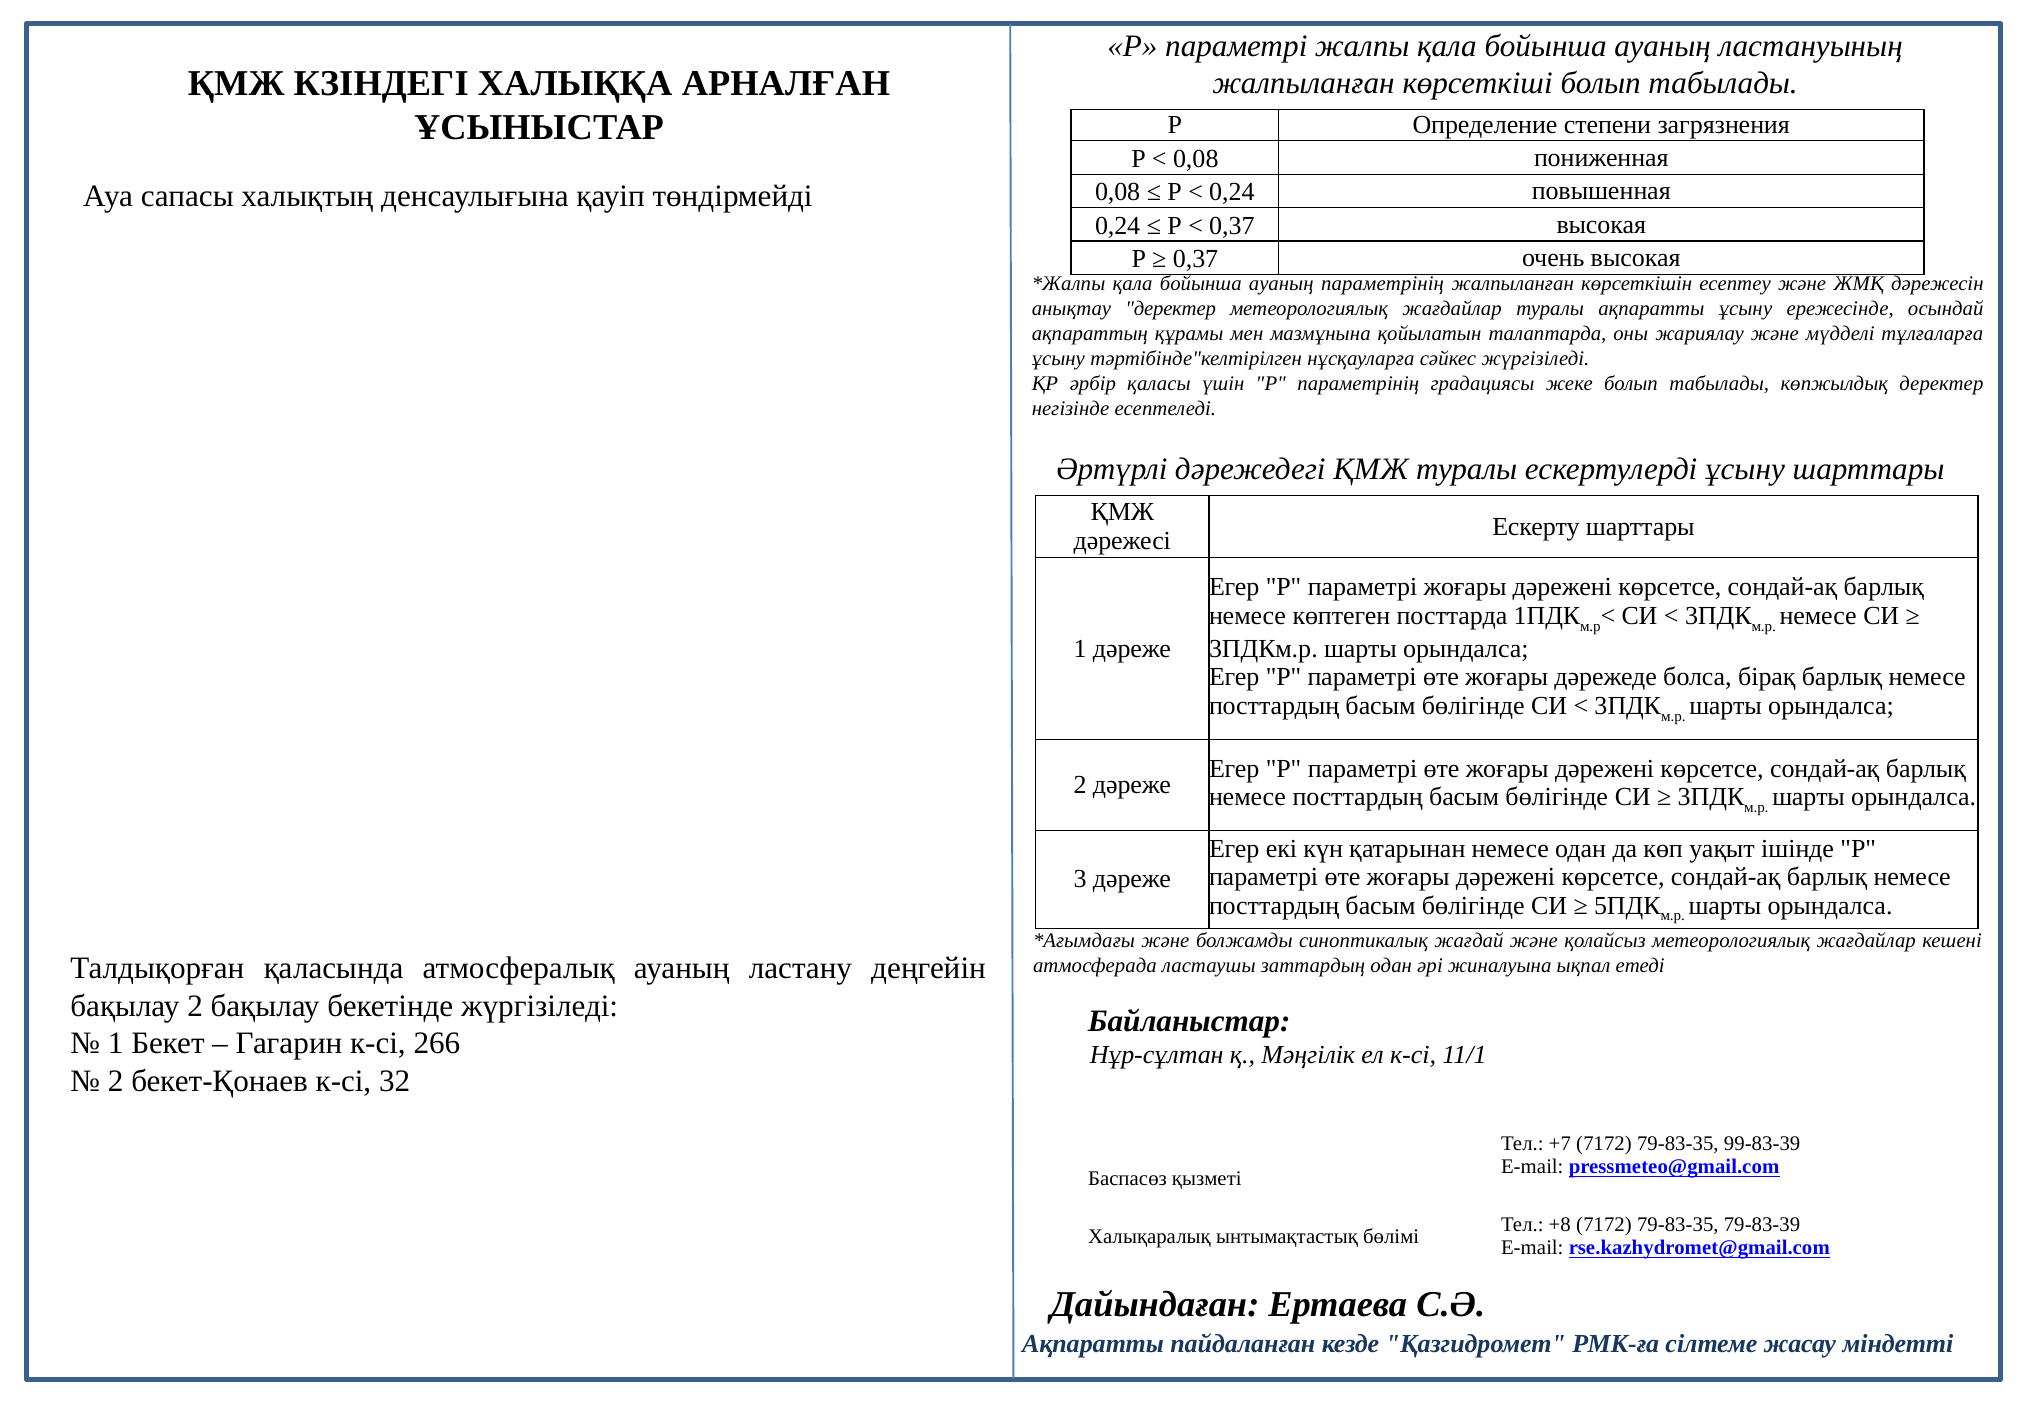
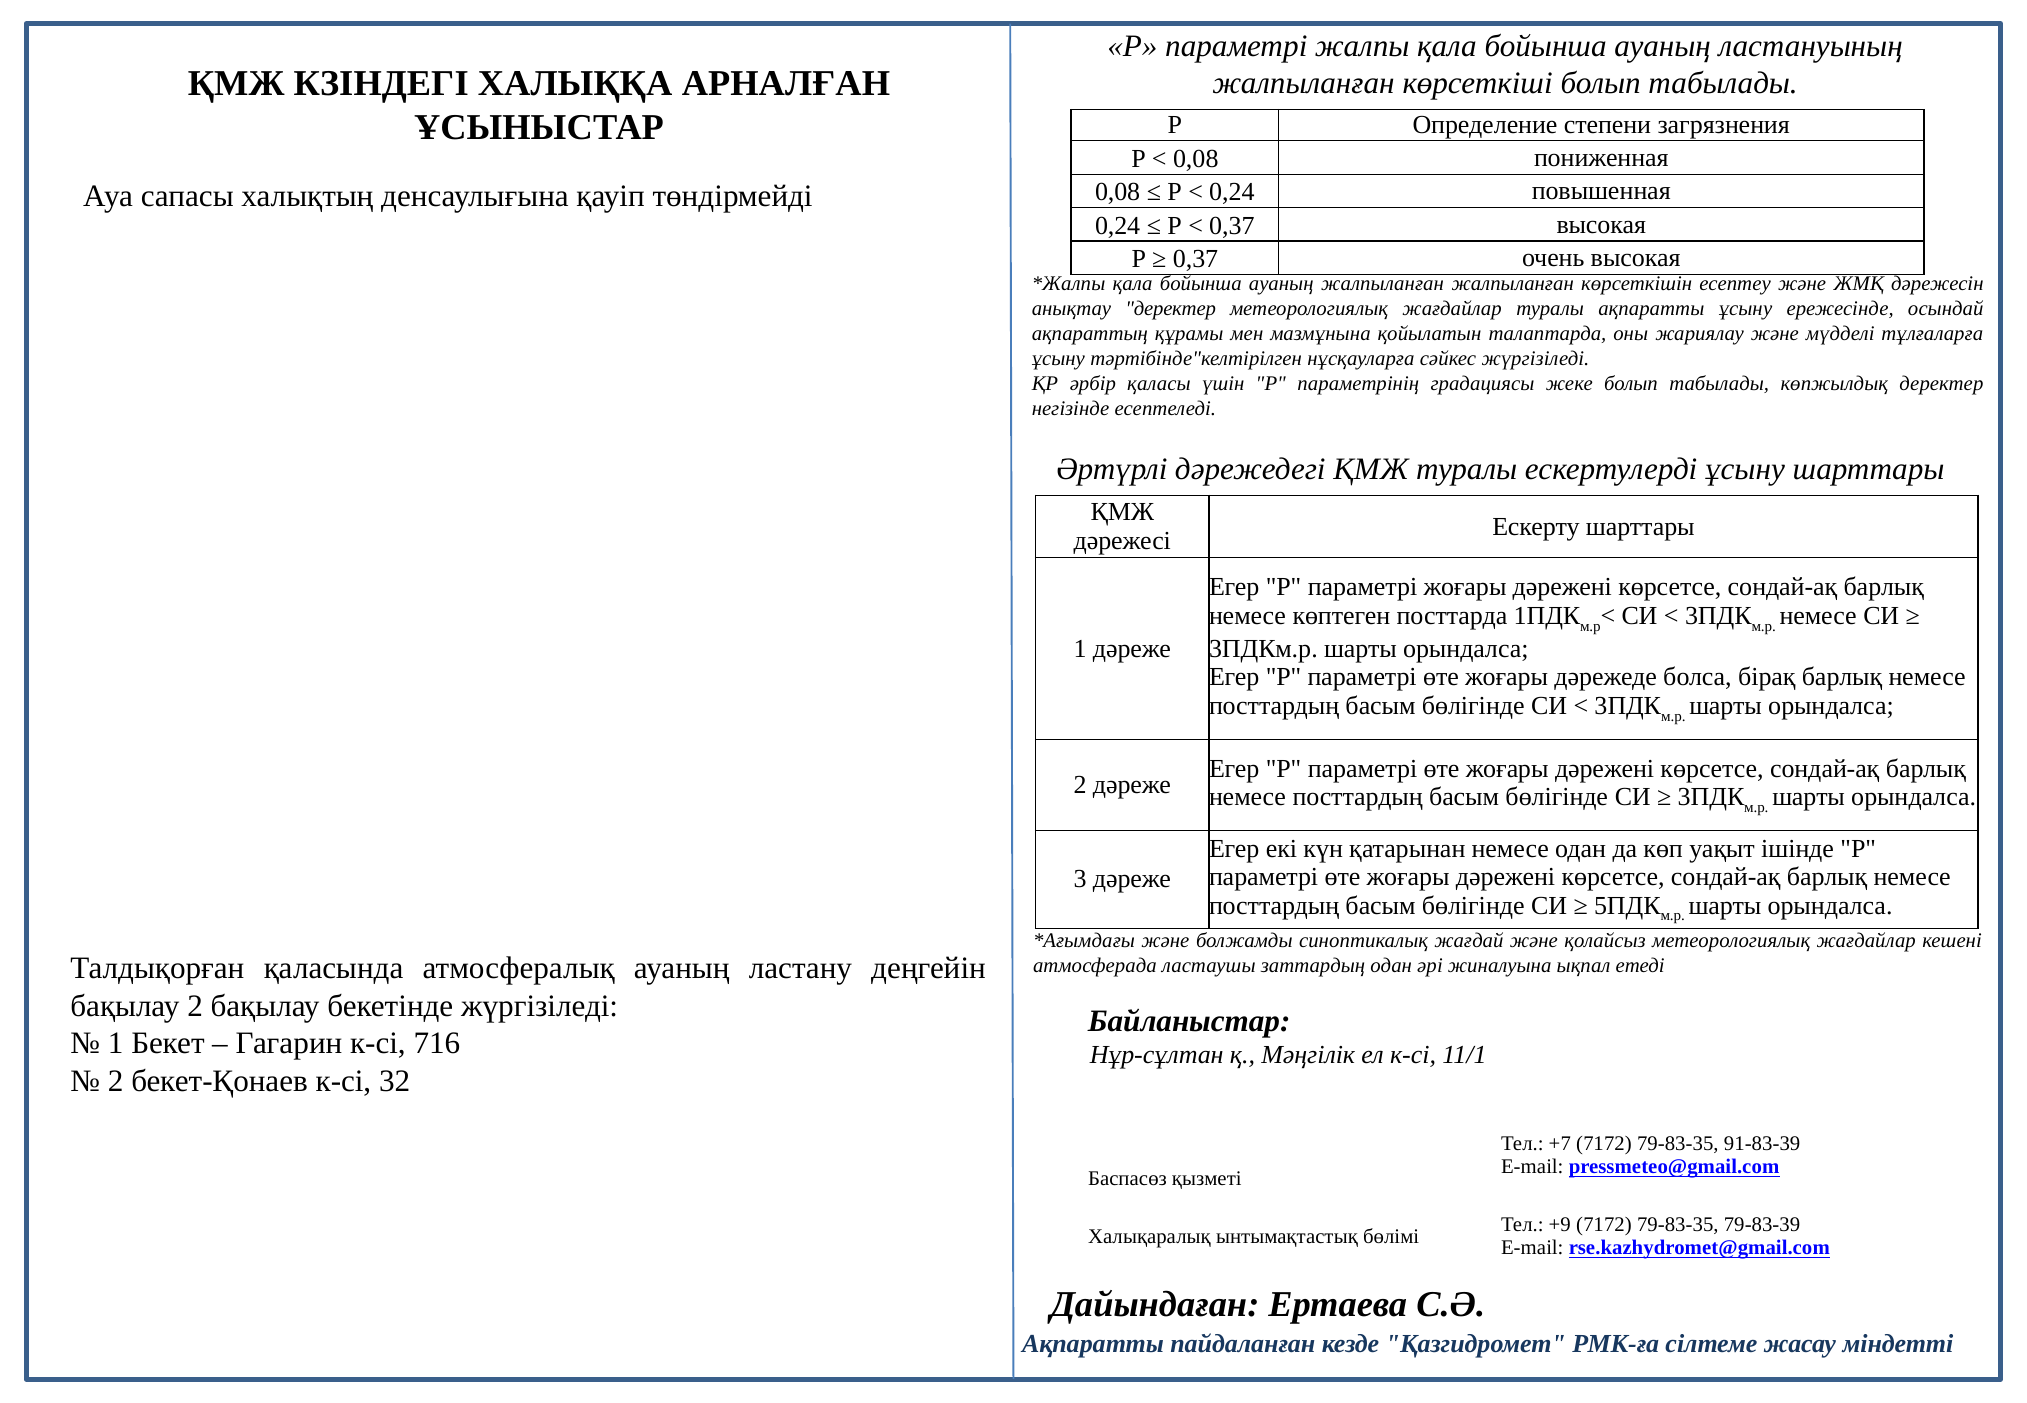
ауаның параметрінің: параметрінің -> жалпыланған
266: 266 -> 716
99-83-39: 99-83-39 -> 91-83-39
+8: +8 -> +9
